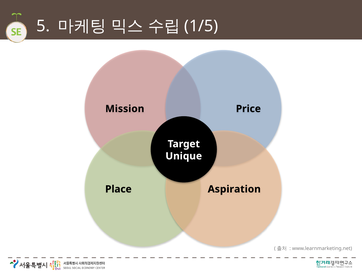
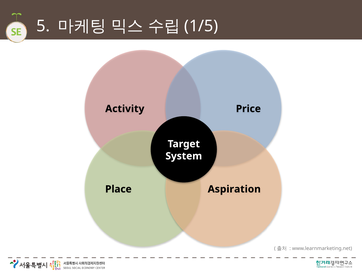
Mission: Mission -> Activity
Unique: Unique -> System
